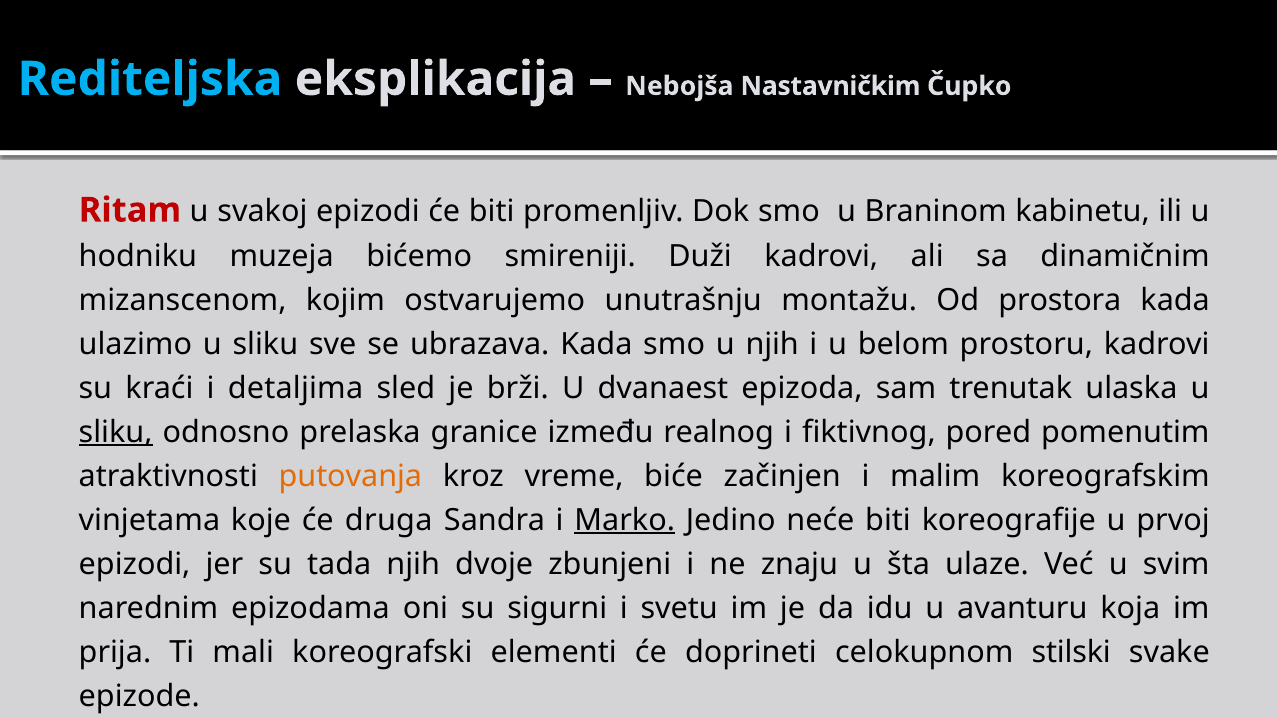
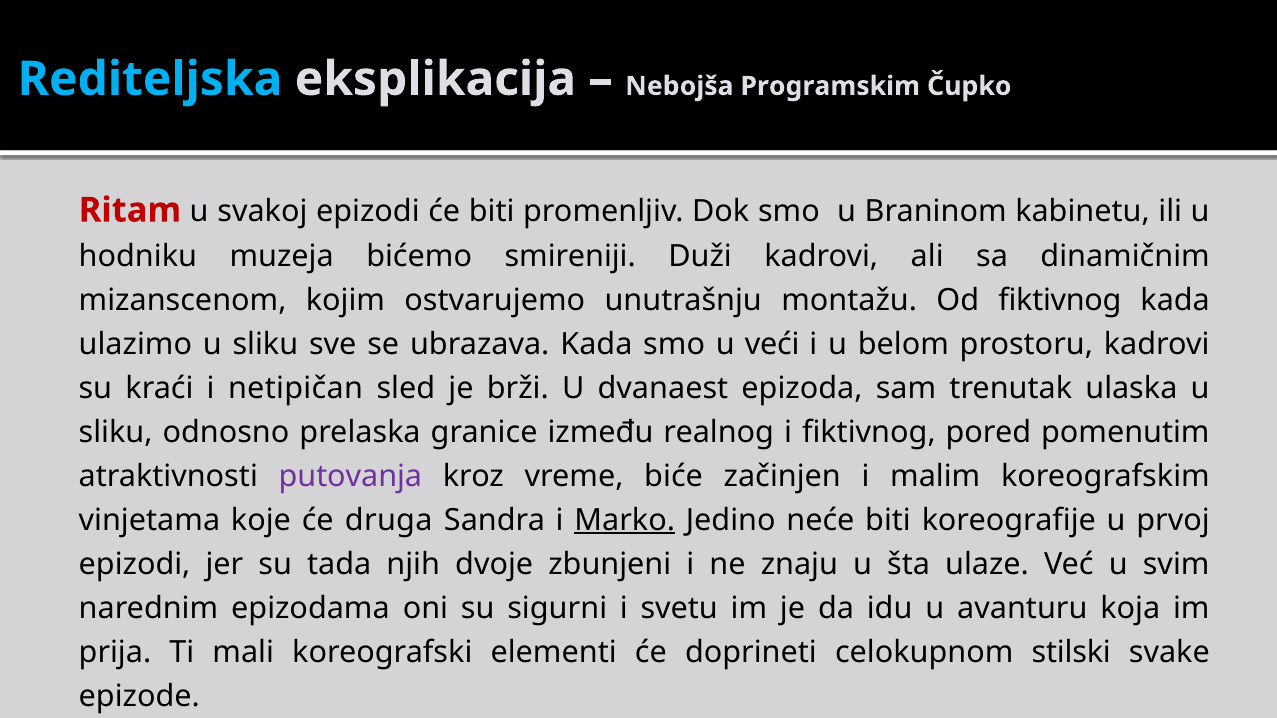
Nastavničkim: Nastavničkim -> Programskim
Od prostora: prostora -> fiktivnog
u njih: njih -> veći
detaljima: detaljima -> netipičan
sliku at (116, 432) underline: present -> none
putovanja colour: orange -> purple
